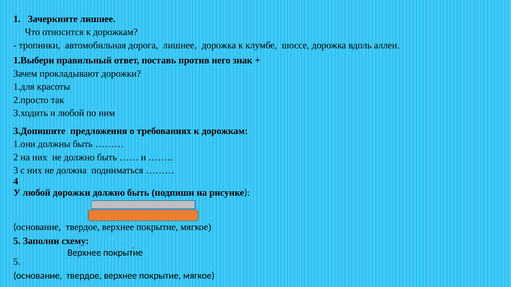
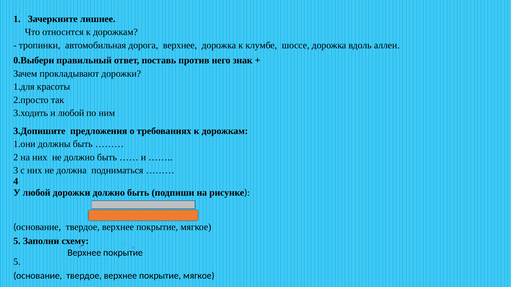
дорога лишнее: лишнее -> верхнее
1.Выбери: 1.Выбери -> 0.Выбери
